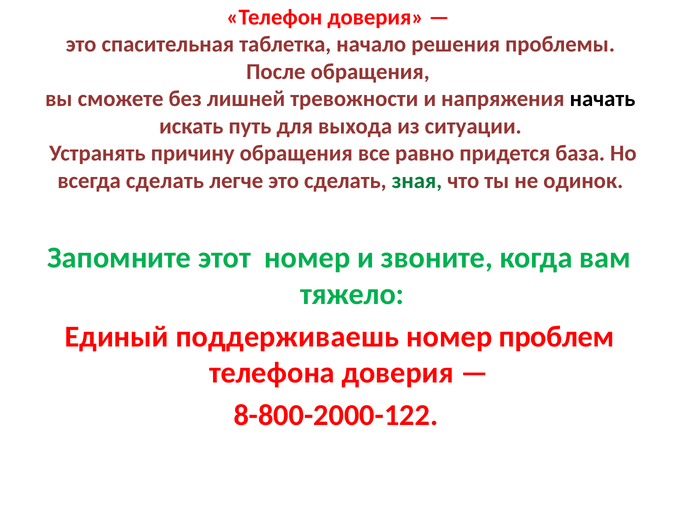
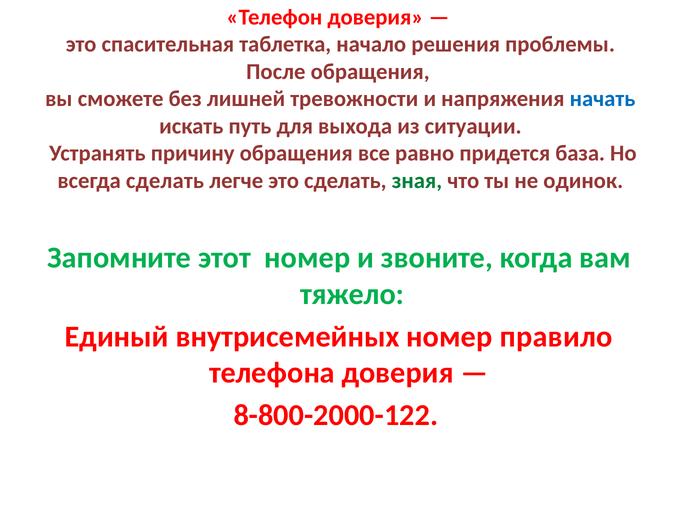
начать colour: black -> blue
поддерживаешь: поддерживаешь -> внутрисемейных
проблем: проблем -> правило
